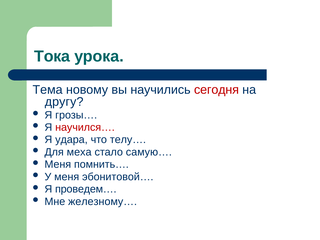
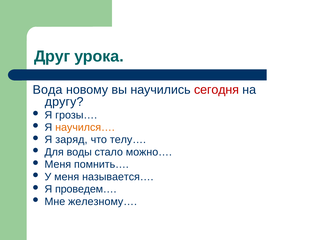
Тока: Тока -> Друг
Тема: Тема -> Вода
научился… colour: red -> orange
удара: удара -> заряд
меха: меха -> воды
самую…: самую… -> можно…
эбонитовой…: эбонитовой… -> называется…
